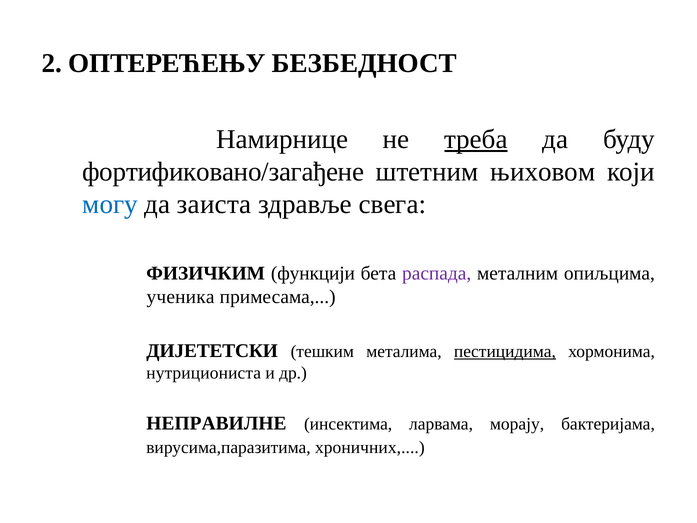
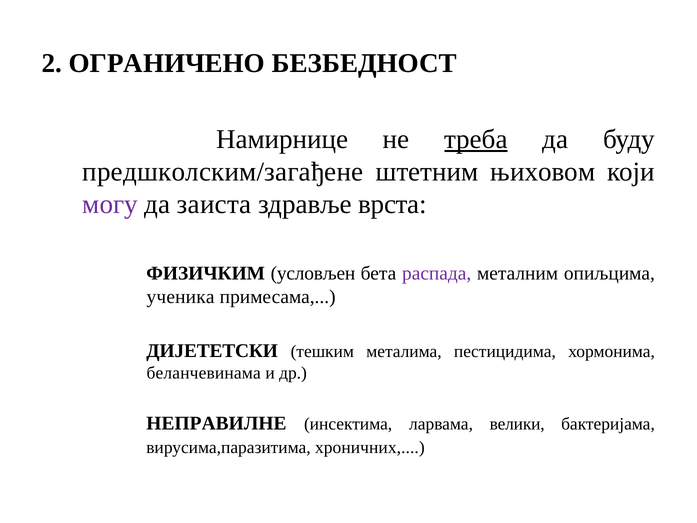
ОПТЕРЕЋЕЊУ: ОПТЕРЕЋЕЊУ -> ОГРАНИЧЕНО
фортификовано/загађене: фортификовано/загађене -> предшколским/загађене
могу colour: blue -> purple
свега: свега -> врста
функцији: функцији -> условљен
пестицидима underline: present -> none
нутрициониста: нутрициониста -> беланчевинама
морају: морају -> велики
